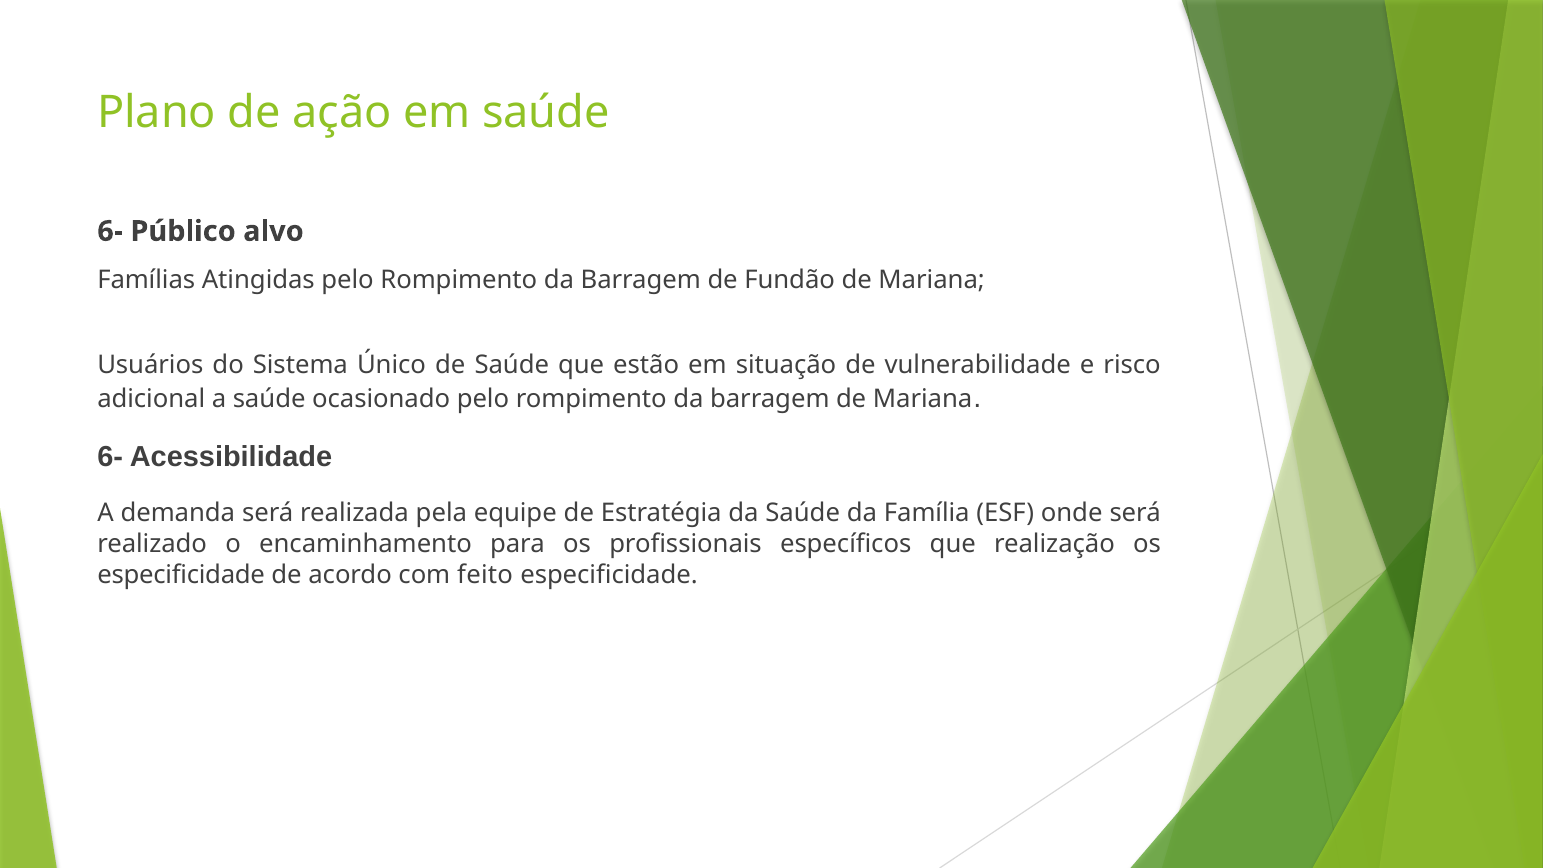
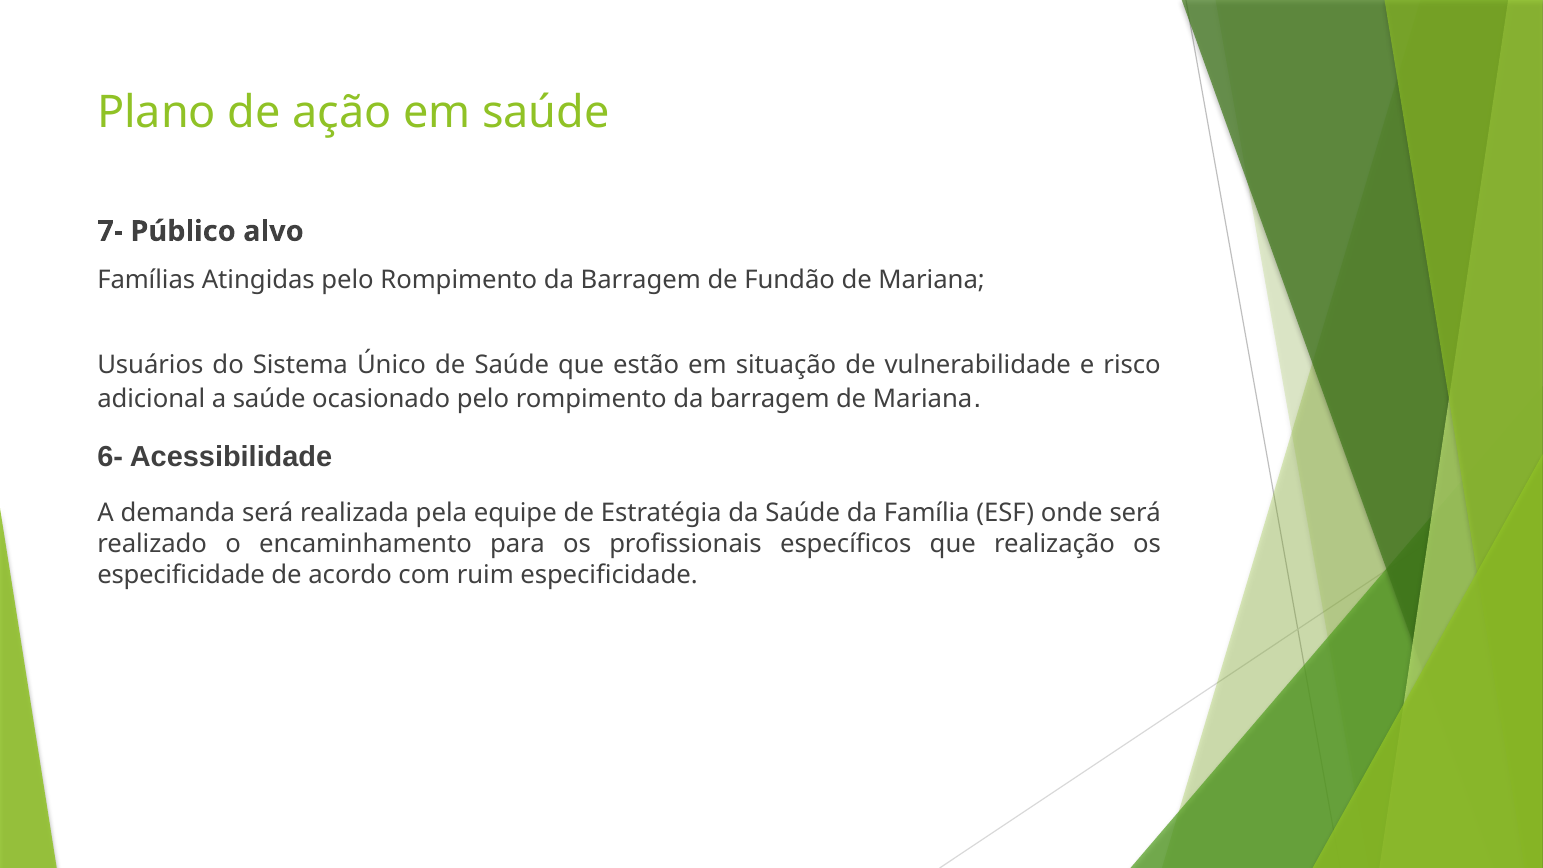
6- at (110, 231): 6- -> 7-
feito: feito -> ruim
